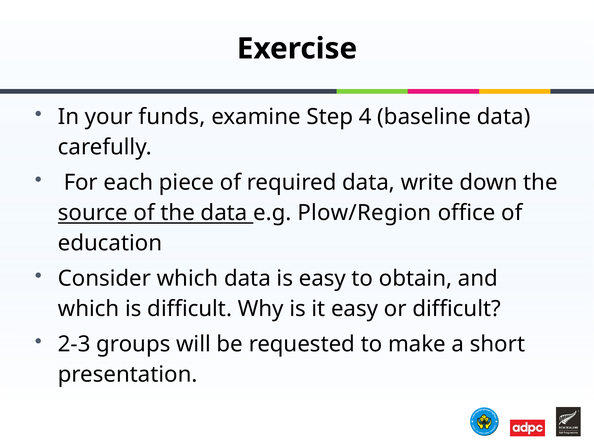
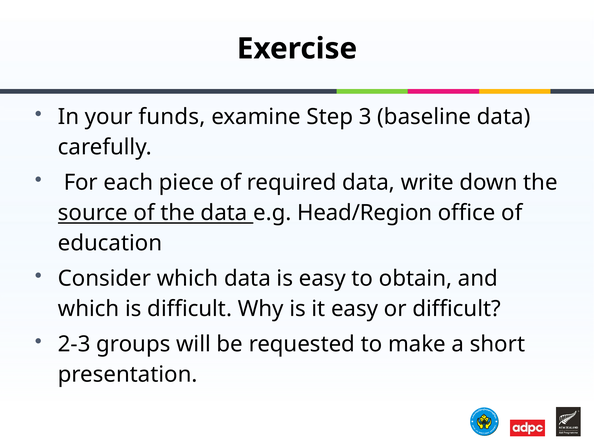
4: 4 -> 3
Plow/Region: Plow/Region -> Head/Region
